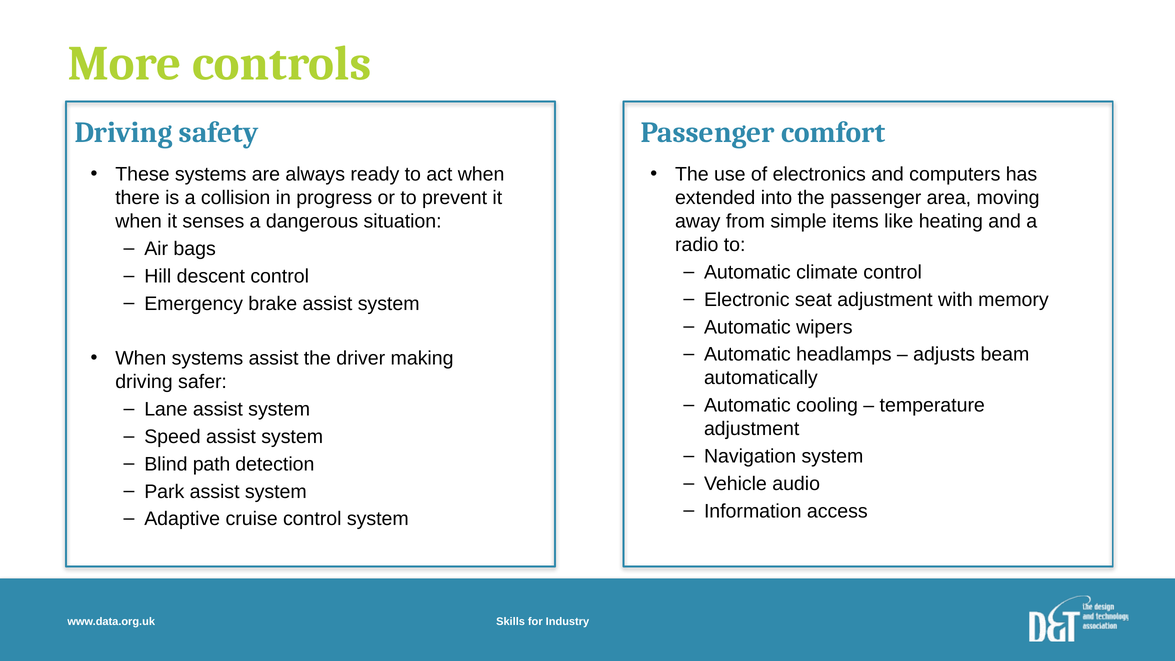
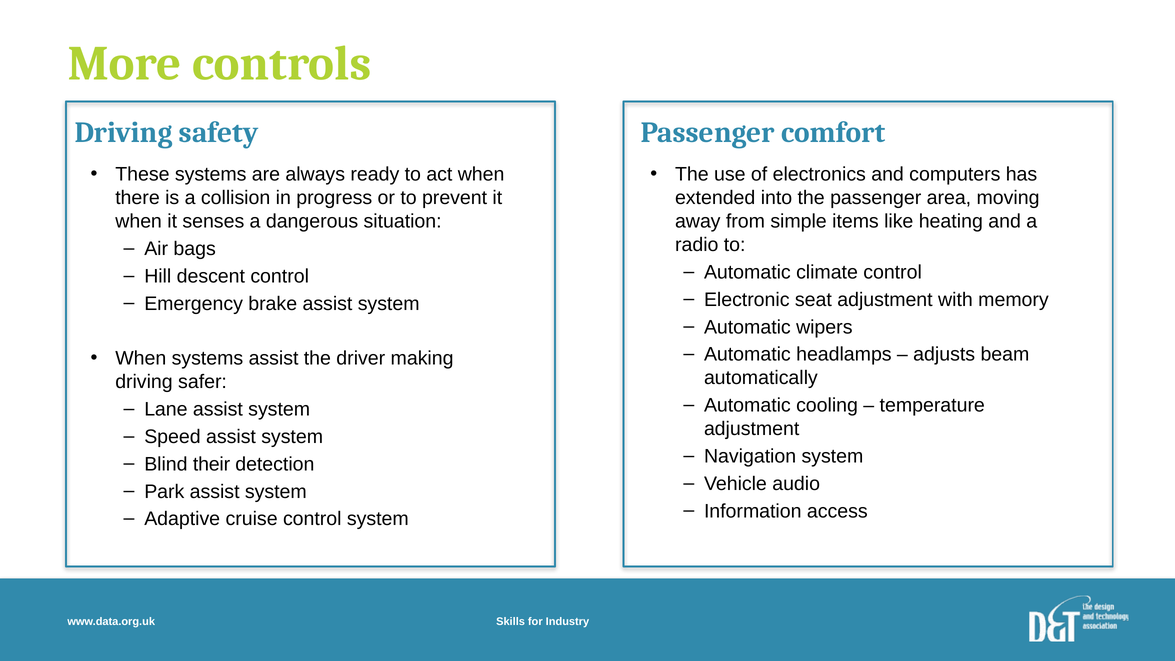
path: path -> their
